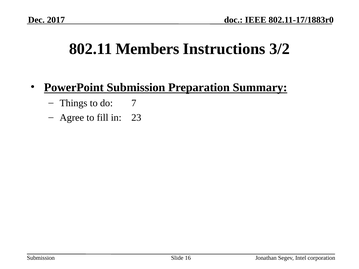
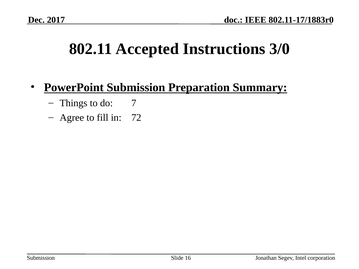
Members: Members -> Accepted
3/2: 3/2 -> 3/0
23: 23 -> 72
